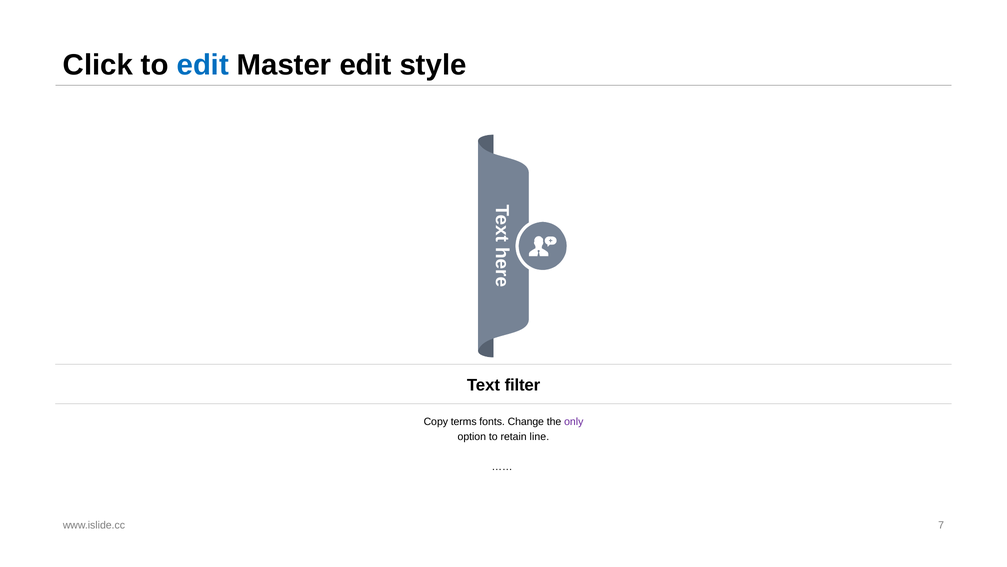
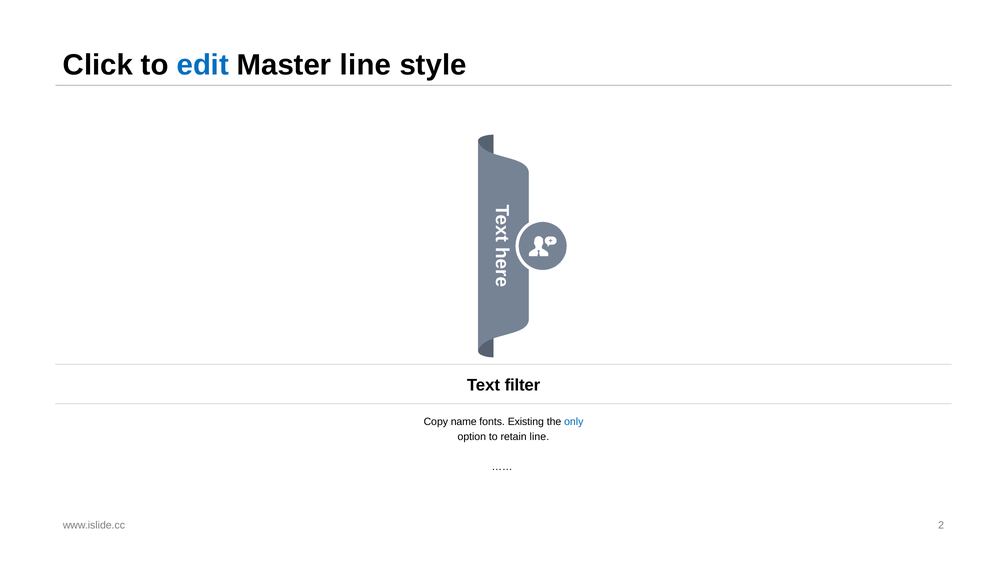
Master edit: edit -> line
terms: terms -> name
Change: Change -> Existing
only colour: purple -> blue
7: 7 -> 2
